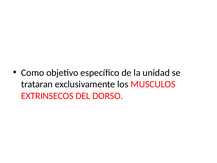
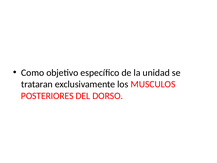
EXTRINSECOS: EXTRINSECOS -> POSTERIORES
